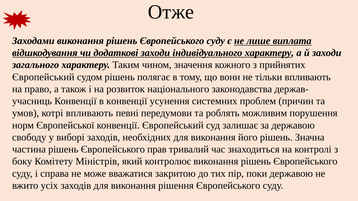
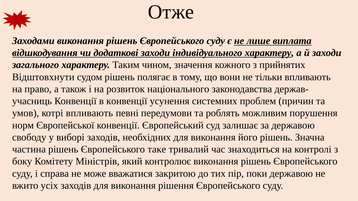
Європейський at (43, 77): Європейський -> Відштовхнути
прав: прав -> таке
